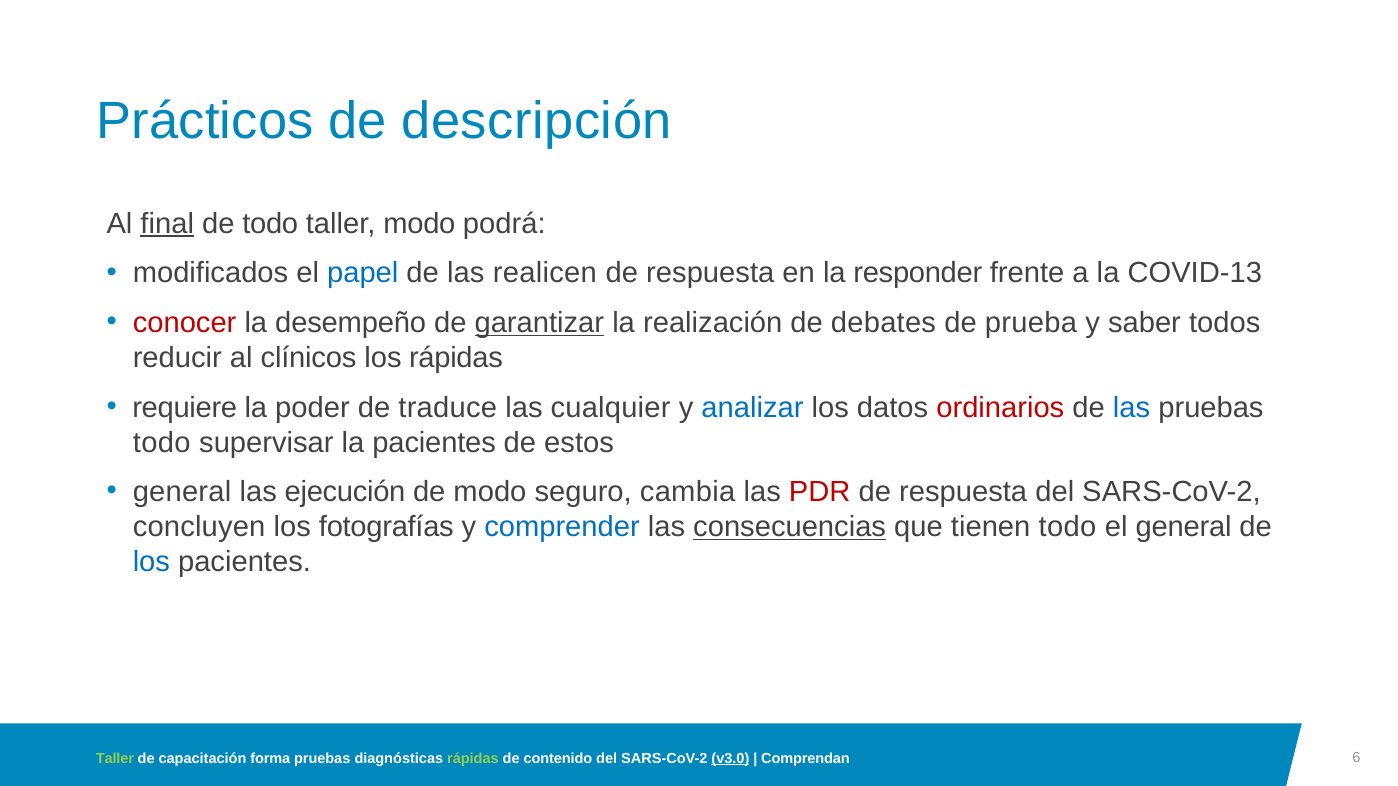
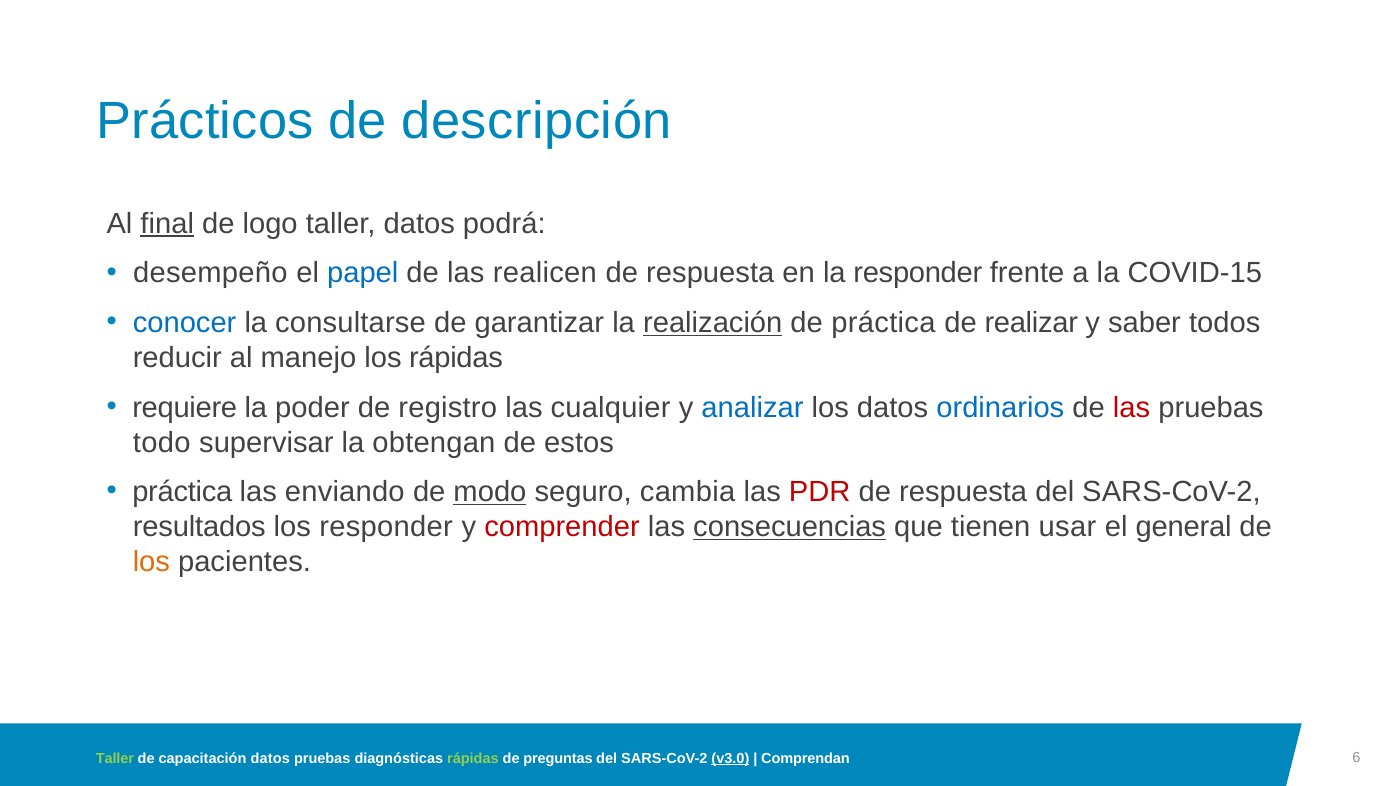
de todo: todo -> logo
taller modo: modo -> datos
modificados: modificados -> desempeño
COVID-13: COVID-13 -> COVID-15
conocer colour: red -> blue
desempeño: desempeño -> consultarse
garantizar underline: present -> none
realización underline: none -> present
de debates: debates -> práctica
prueba: prueba -> realizar
clínicos: clínicos -> manejo
traduce: traduce -> registro
ordinarios colour: red -> blue
las at (1132, 408) colour: blue -> red
la pacientes: pacientes -> obtengan
general at (182, 492): general -> práctica
ejecución: ejecución -> enviando
modo at (490, 492) underline: none -> present
concluyen: concluyen -> resultados
los fotografías: fotografías -> responder
comprender colour: blue -> red
tienen todo: todo -> usar
los at (151, 562) colour: blue -> orange
capacitación forma: forma -> datos
contenido: contenido -> preguntas
